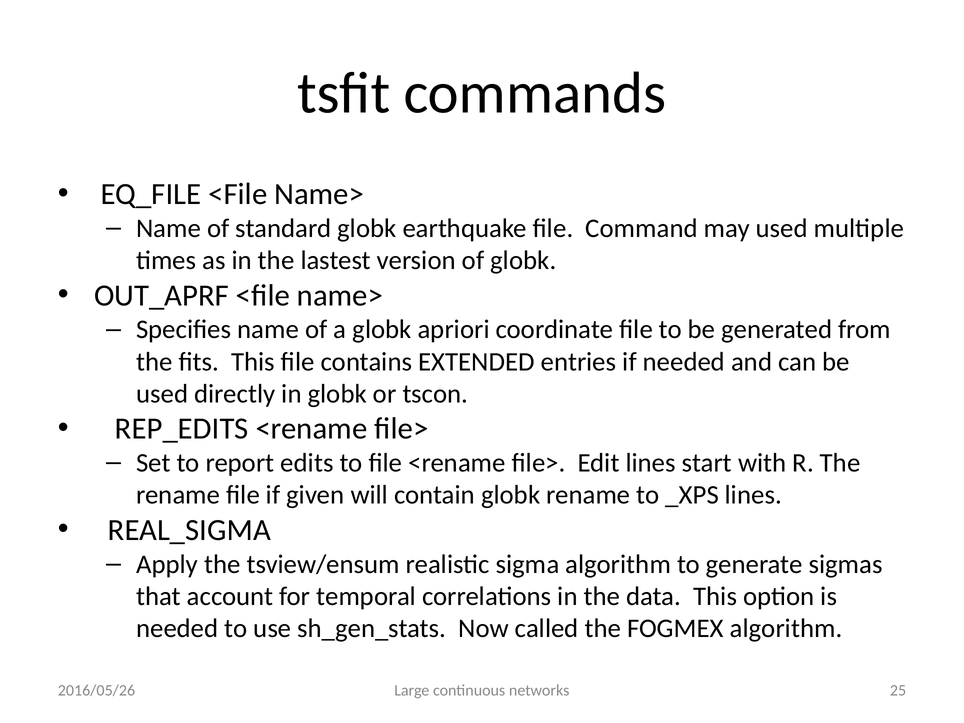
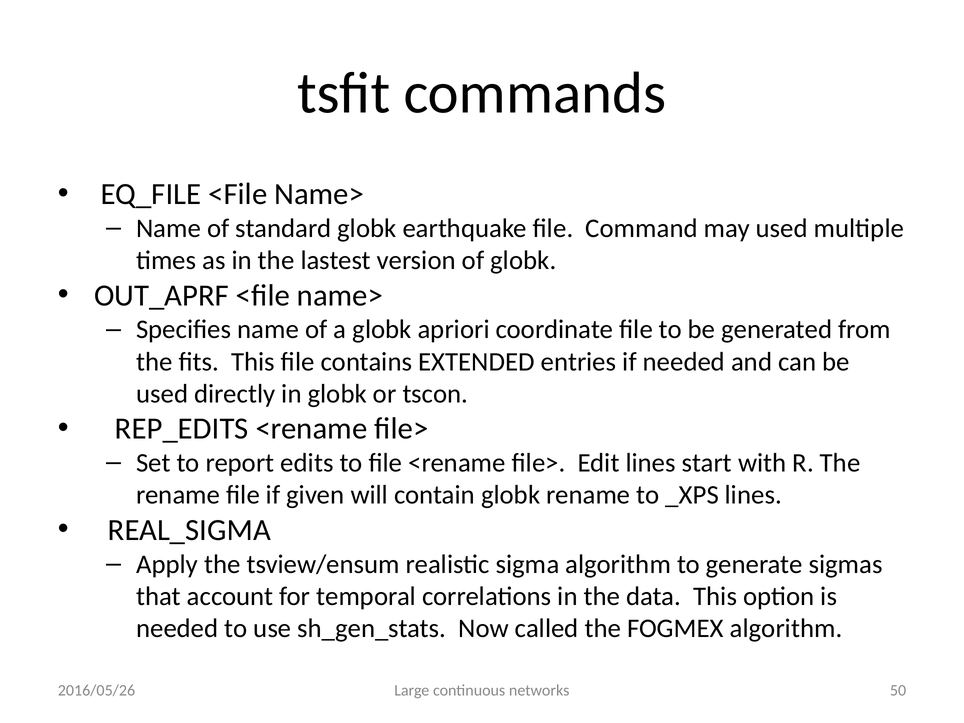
25: 25 -> 50
